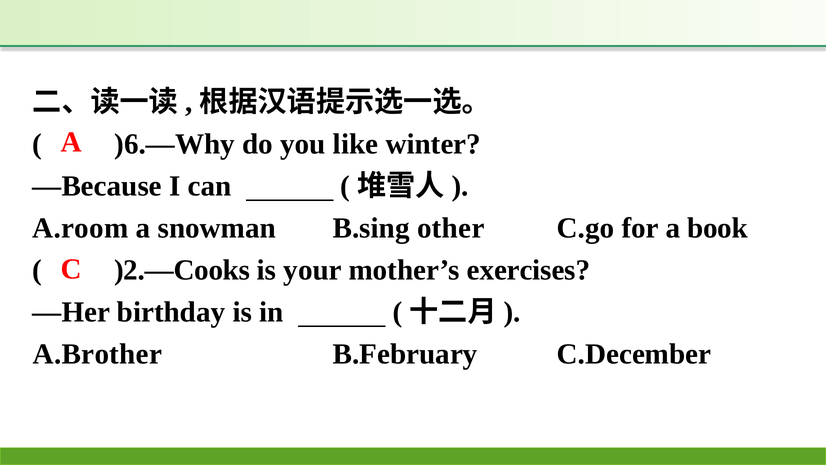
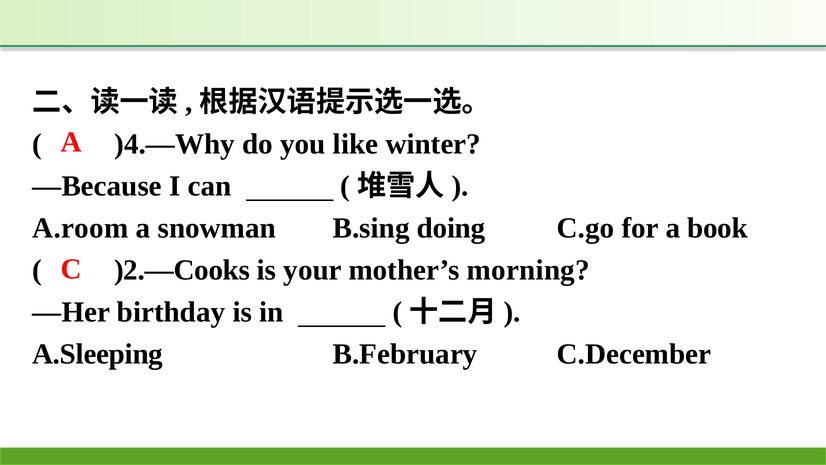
)6.—Why: )6.—Why -> )4.—Why
other: other -> doing
exercises: exercises -> morning
A.Brother: A.Brother -> A.Sleeping
